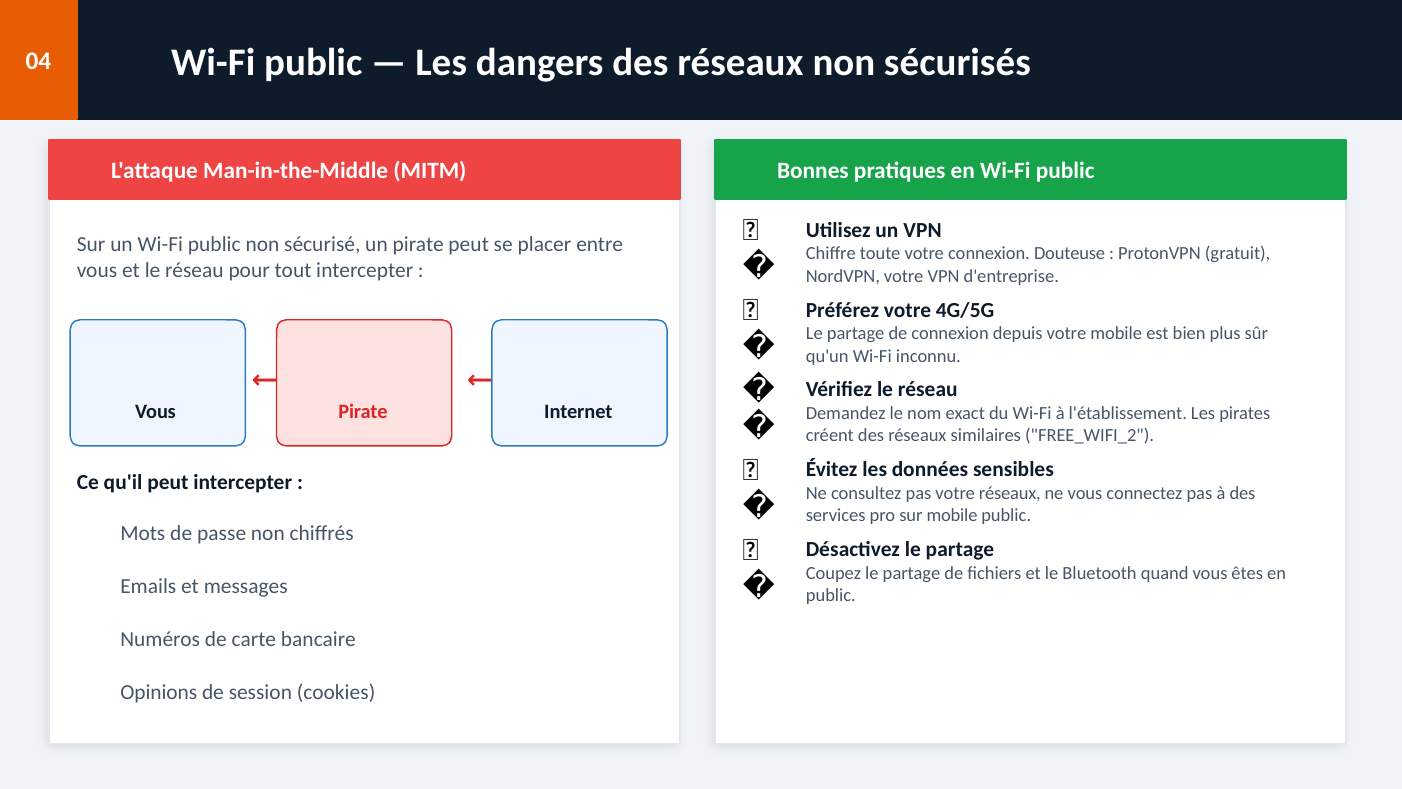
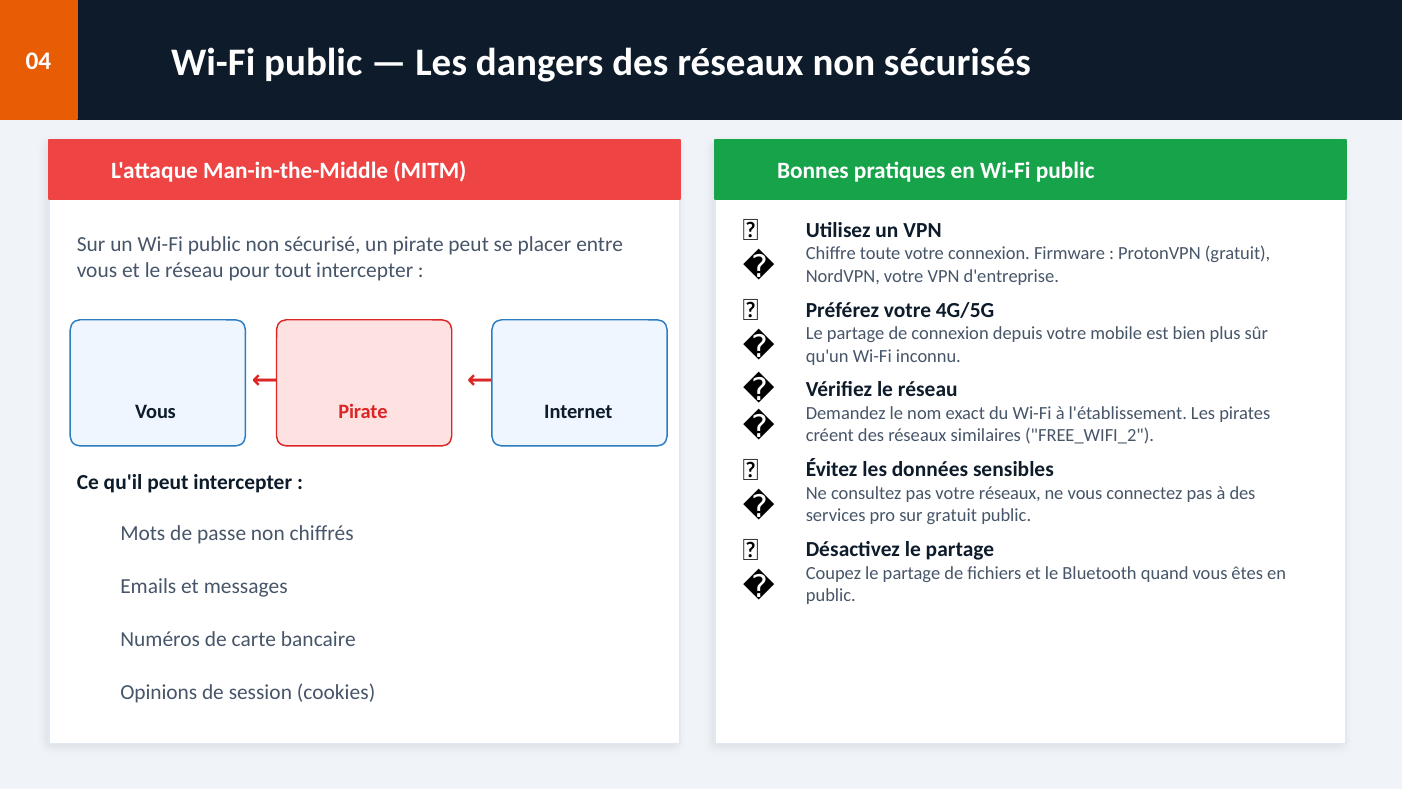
Douteuse: Douteuse -> Firmware
sur mobile: mobile -> gratuit
